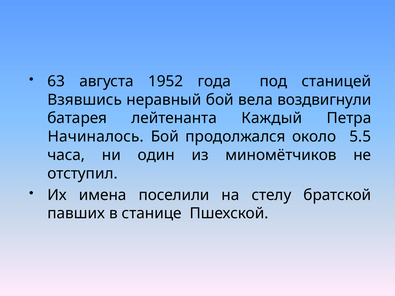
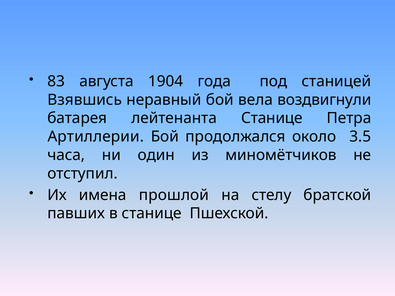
63: 63 -> 83
1952: 1952 -> 1904
лейтенанта Каждый: Каждый -> Станице
Начиналось: Начиналось -> Артиллерии
5.5: 5.5 -> 3.5
поселили: поселили -> прошлой
